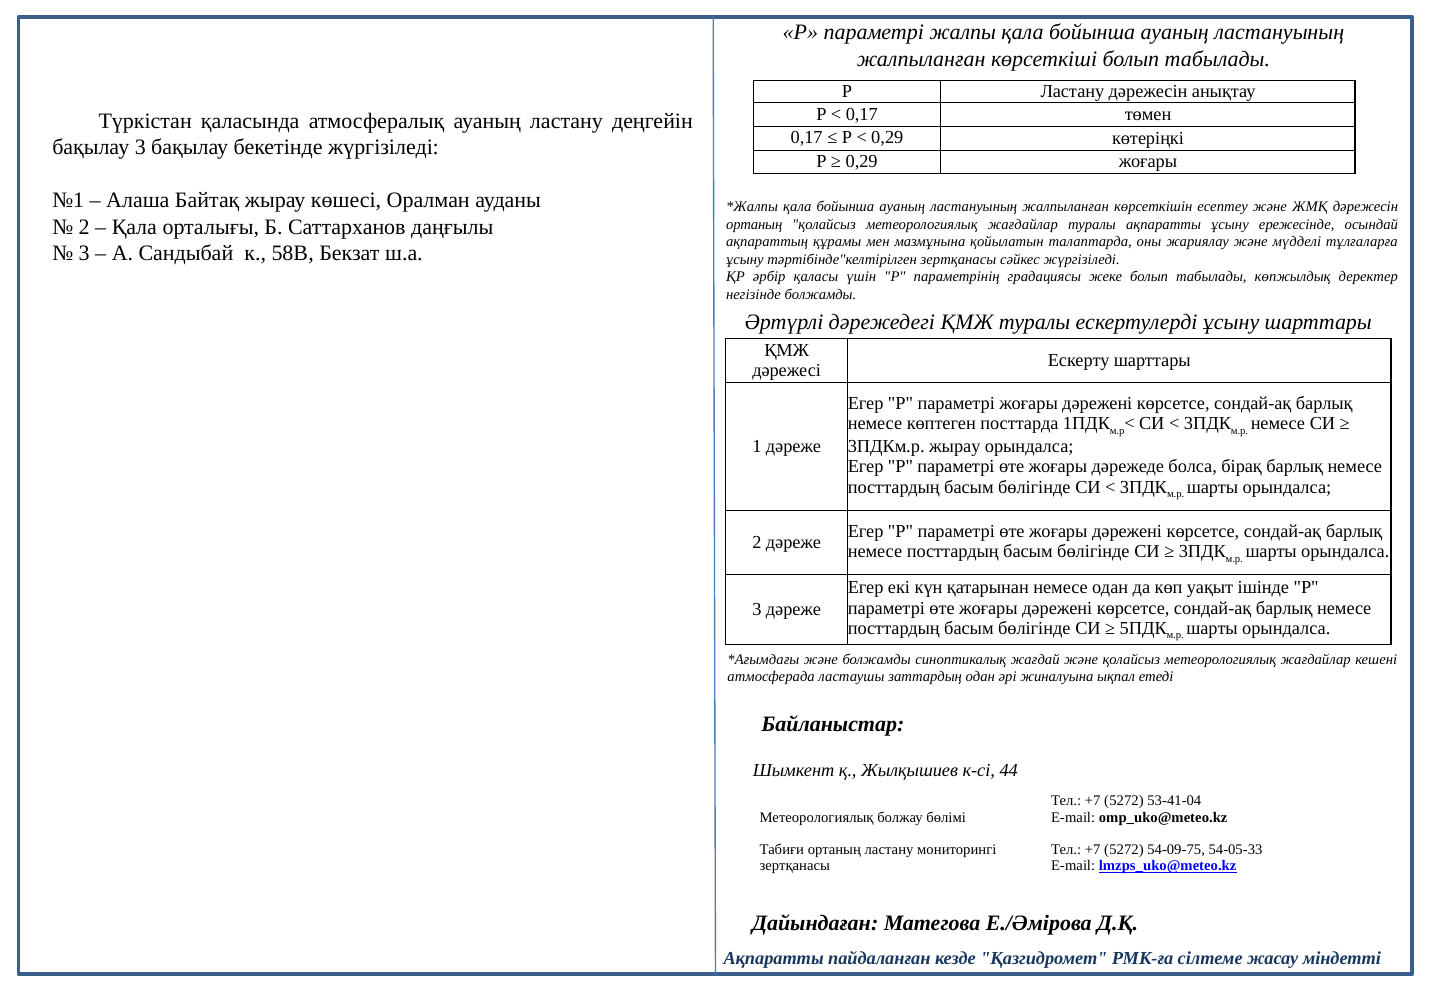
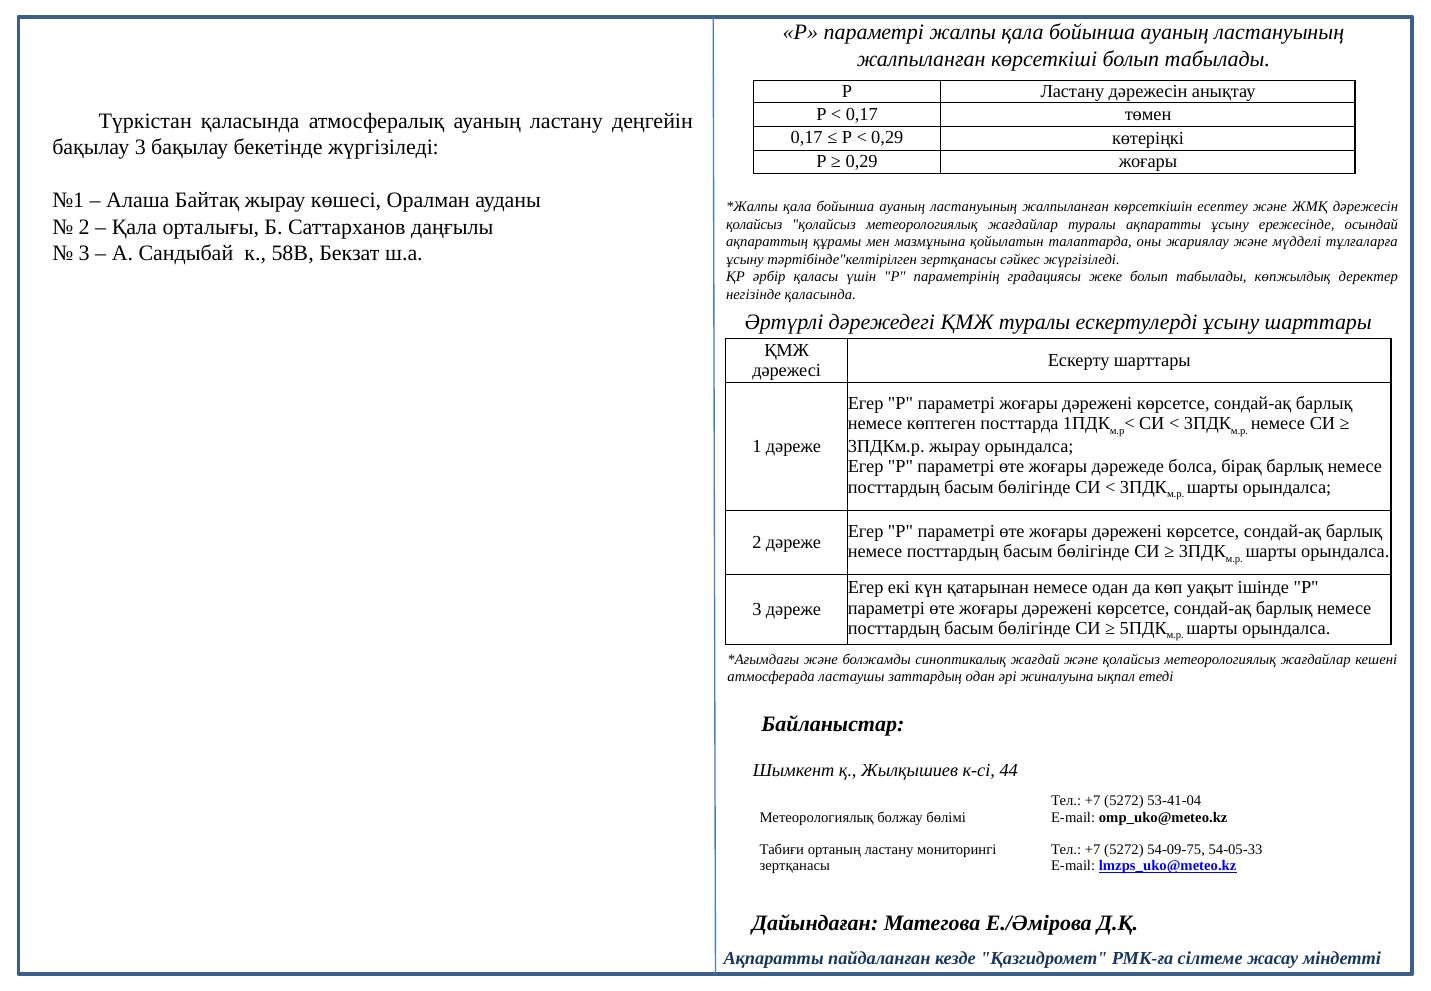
ортаның at (754, 224): ортаның -> қолайсыз
негізінде болжамды: болжамды -> қаласында
